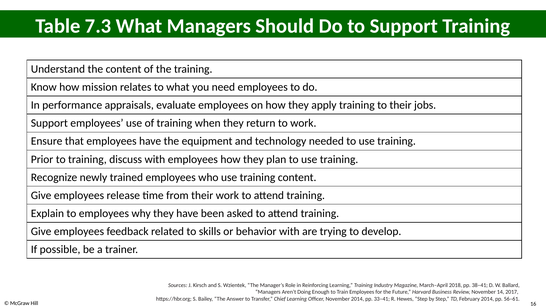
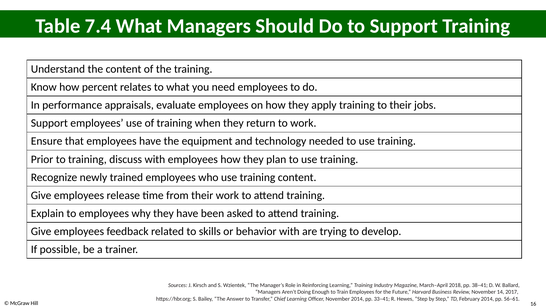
7.3: 7.3 -> 7.4
mission: mission -> percent
